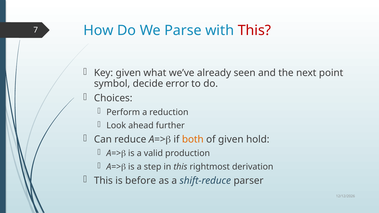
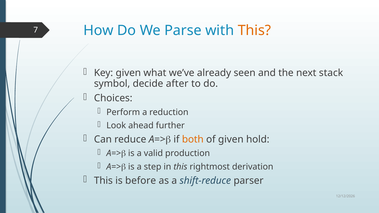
This at (254, 30) colour: red -> orange
point: point -> stack
error: error -> after
